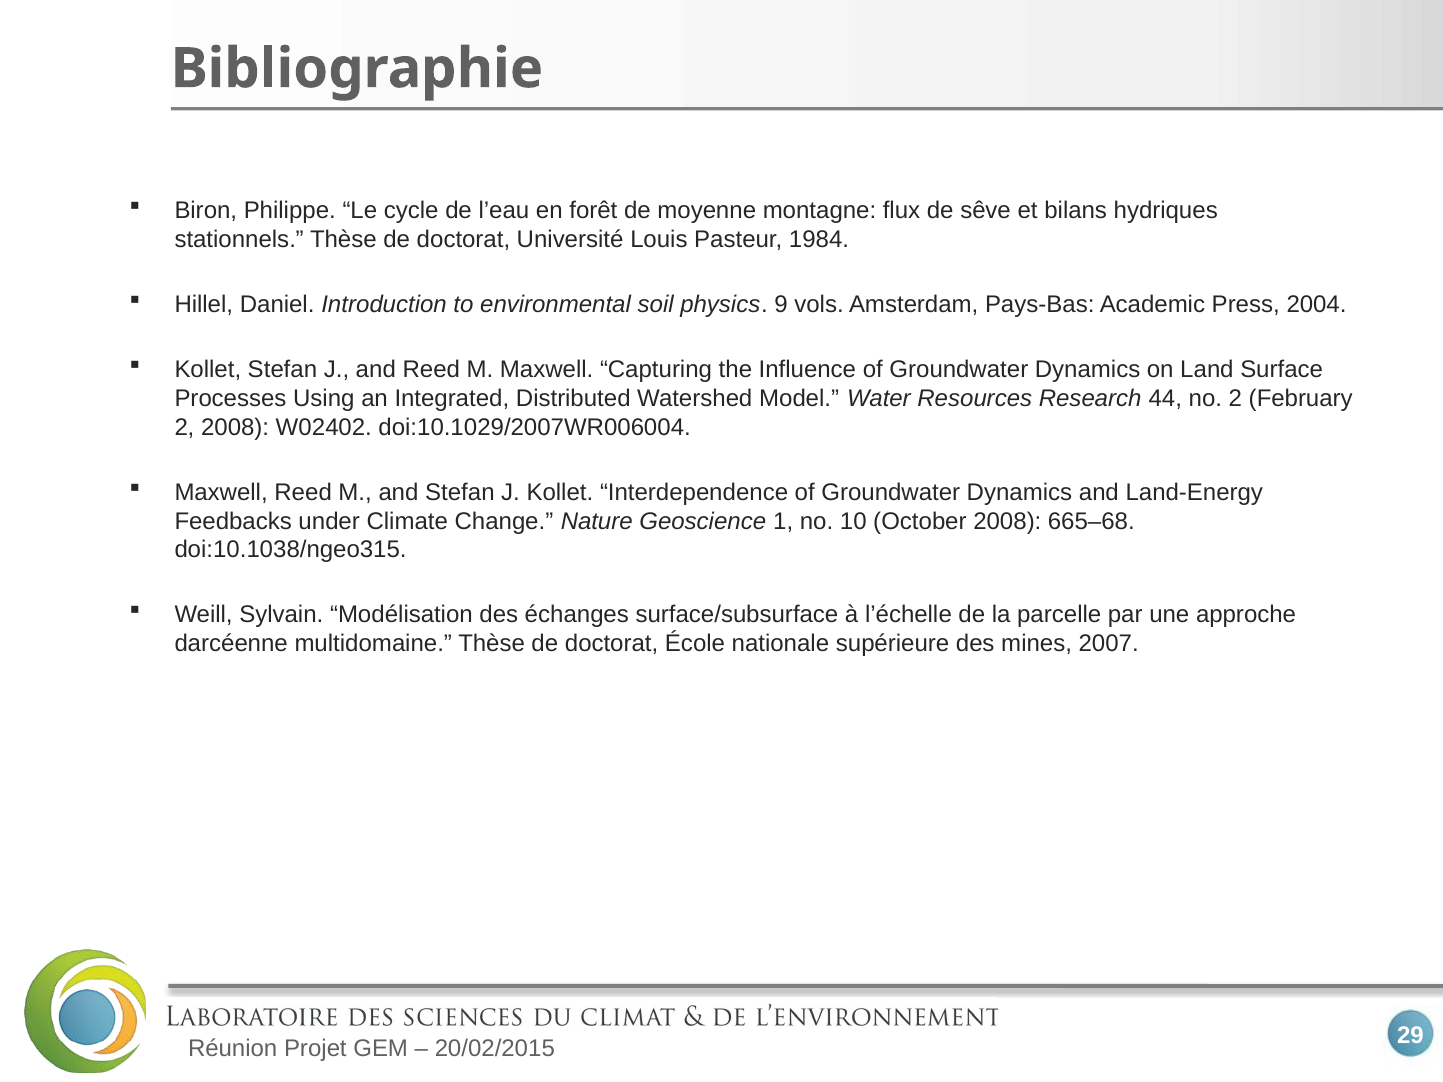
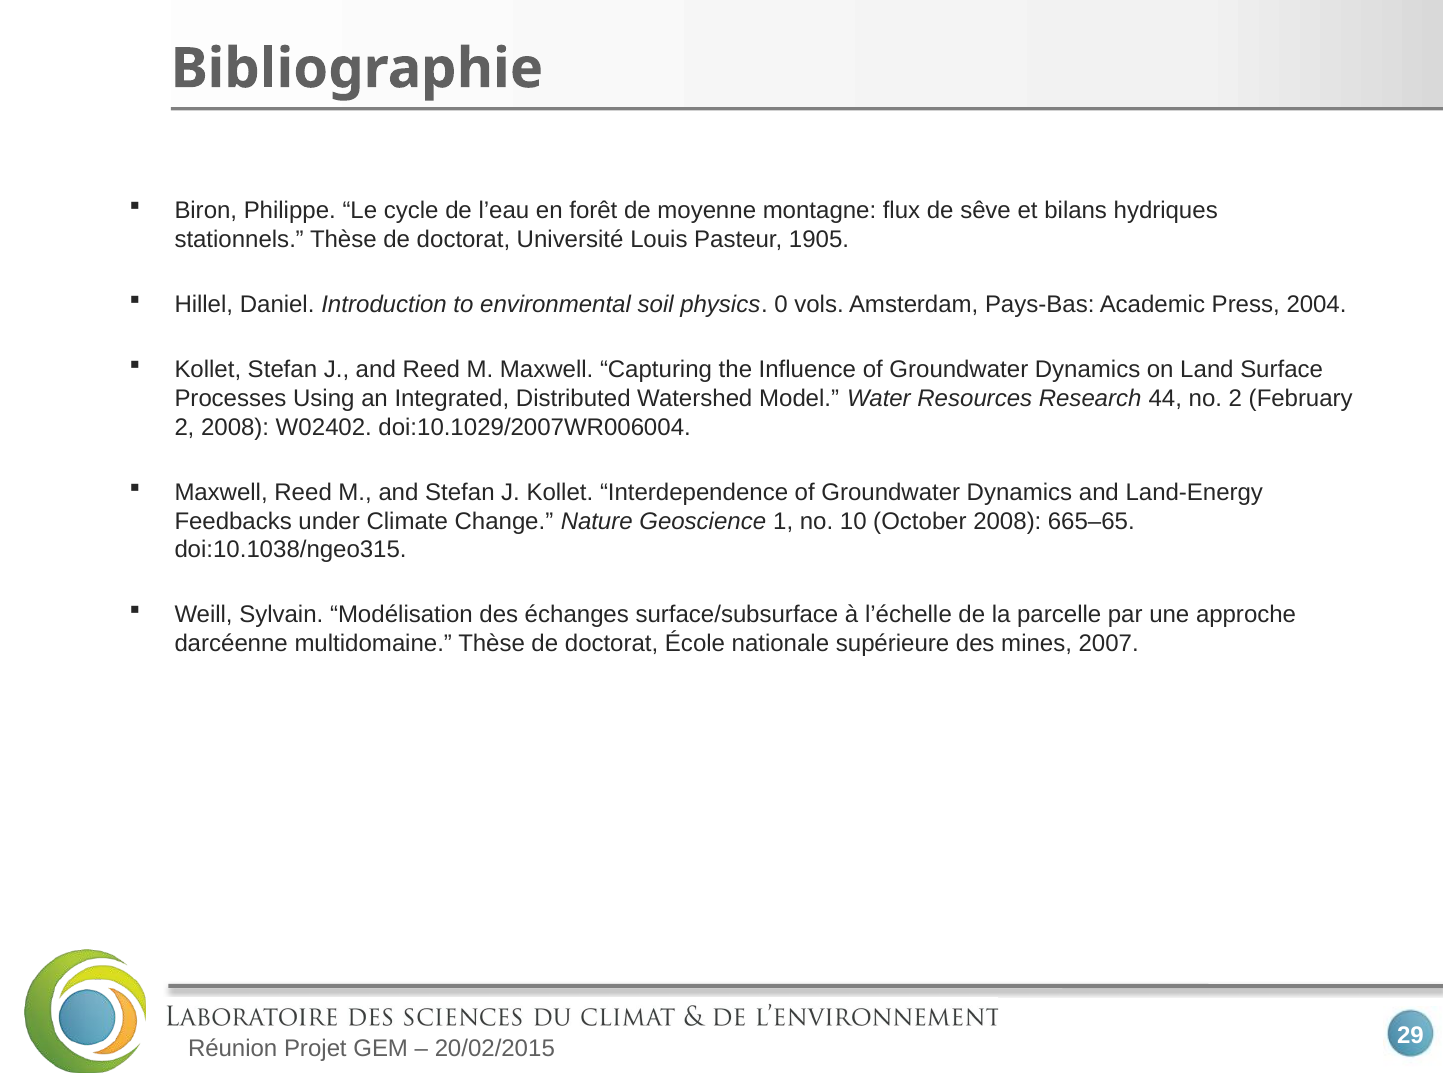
1984: 1984 -> 1905
9: 9 -> 0
665–68: 665–68 -> 665–65
